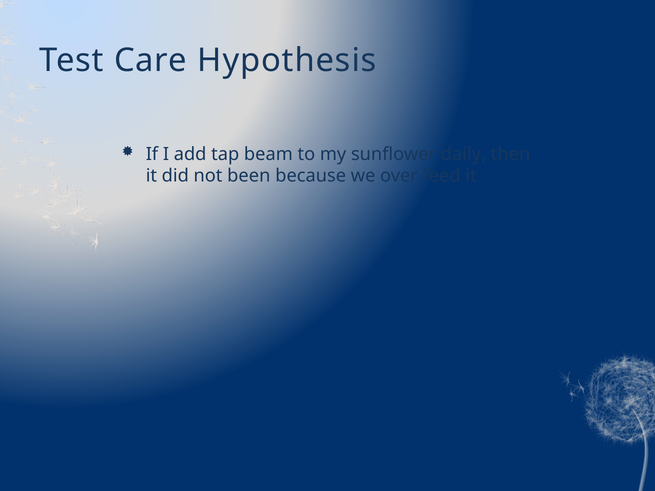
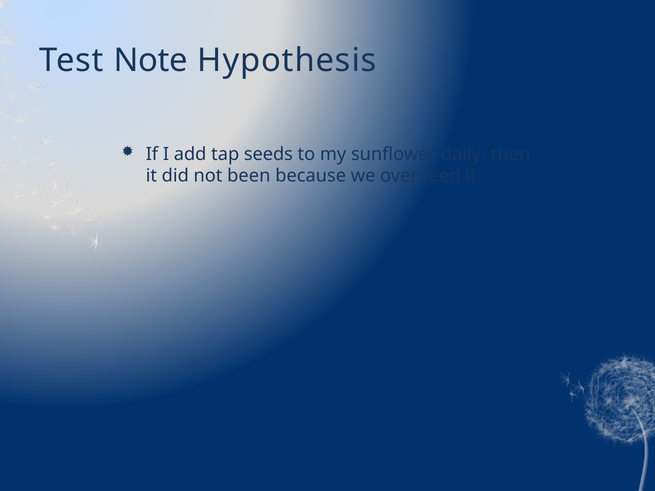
Care: Care -> Note
beam: beam -> seeds
